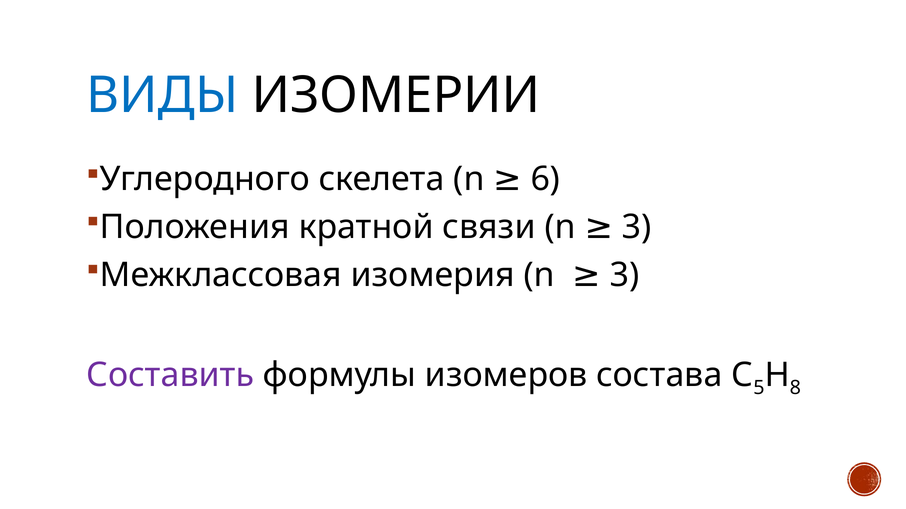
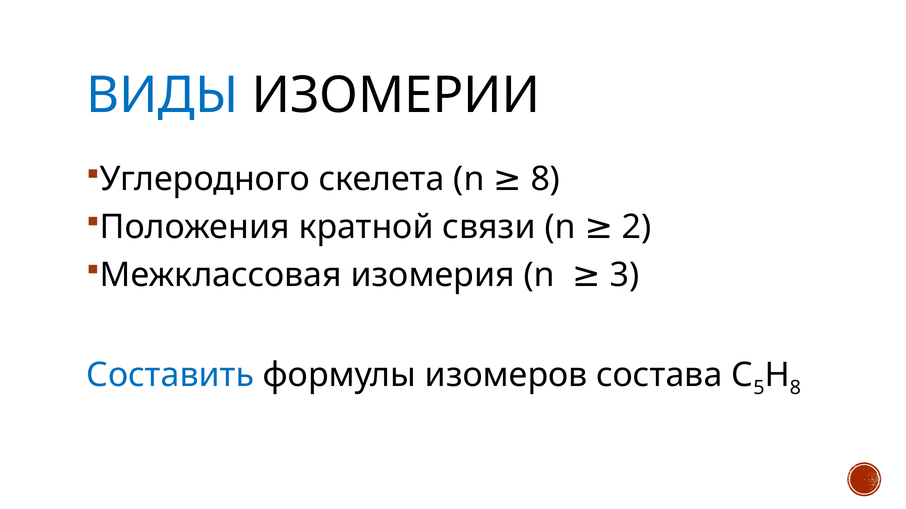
n 6: 6 -> 8
связи n 3: 3 -> 2
Составить colour: purple -> blue
